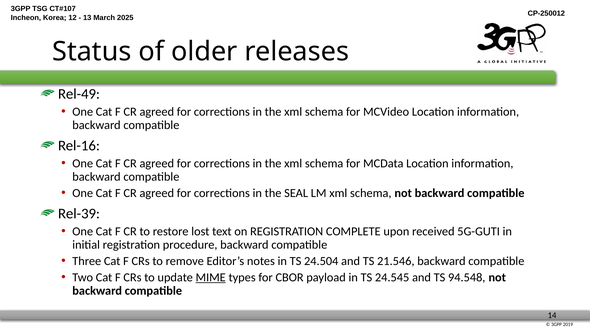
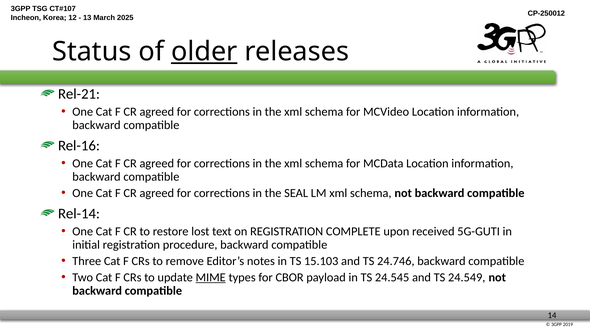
older underline: none -> present
Rel-49: Rel-49 -> Rel-21
Rel-39: Rel-39 -> Rel-14
24.504: 24.504 -> 15.103
21.546: 21.546 -> 24.746
94.548: 94.548 -> 24.549
